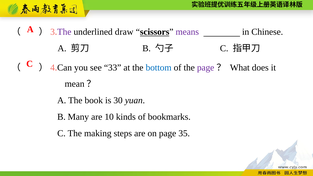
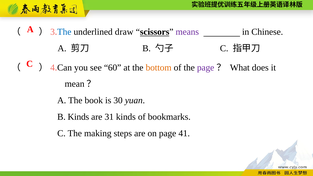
The at (64, 32) colour: purple -> blue
33: 33 -> 60
bottom colour: blue -> orange
B Many: Many -> Kinds
10: 10 -> 31
35: 35 -> 41
